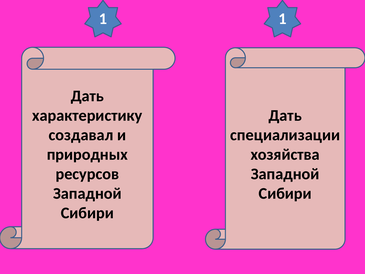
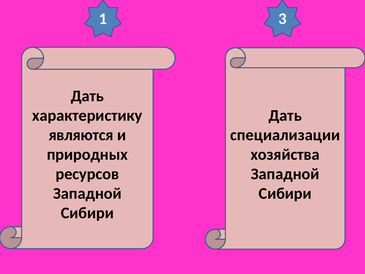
1 1: 1 -> 3
создавал: создавал -> являются
